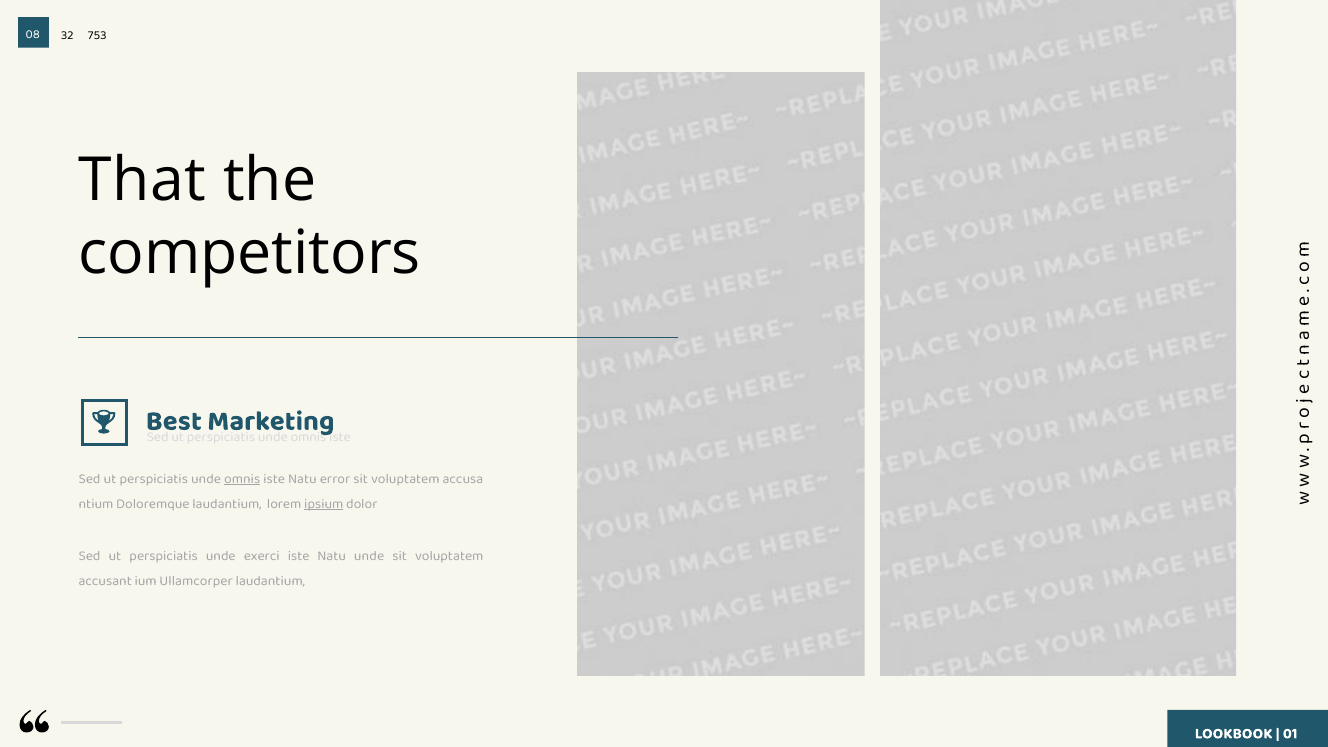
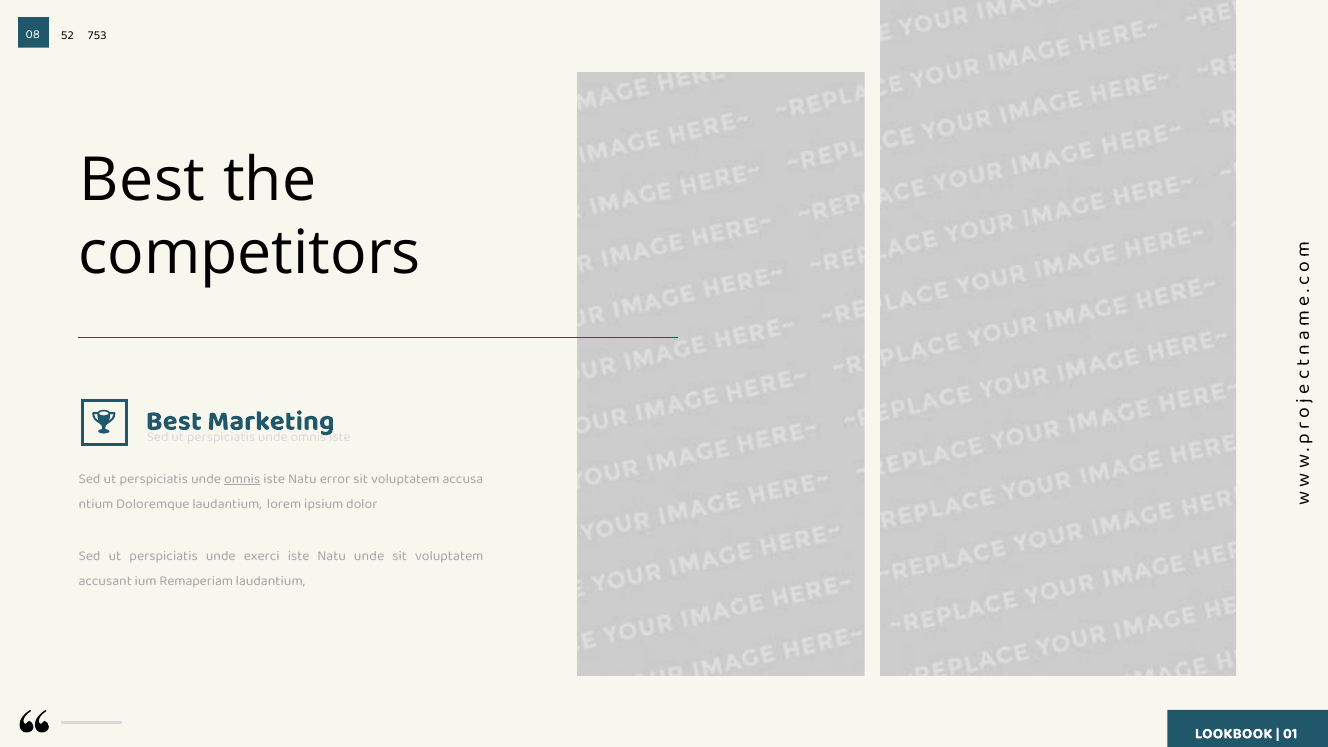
32: 32 -> 52
That at (143, 181): That -> Best
ipsium underline: present -> none
Ullamcorper: Ullamcorper -> Remaperiam
